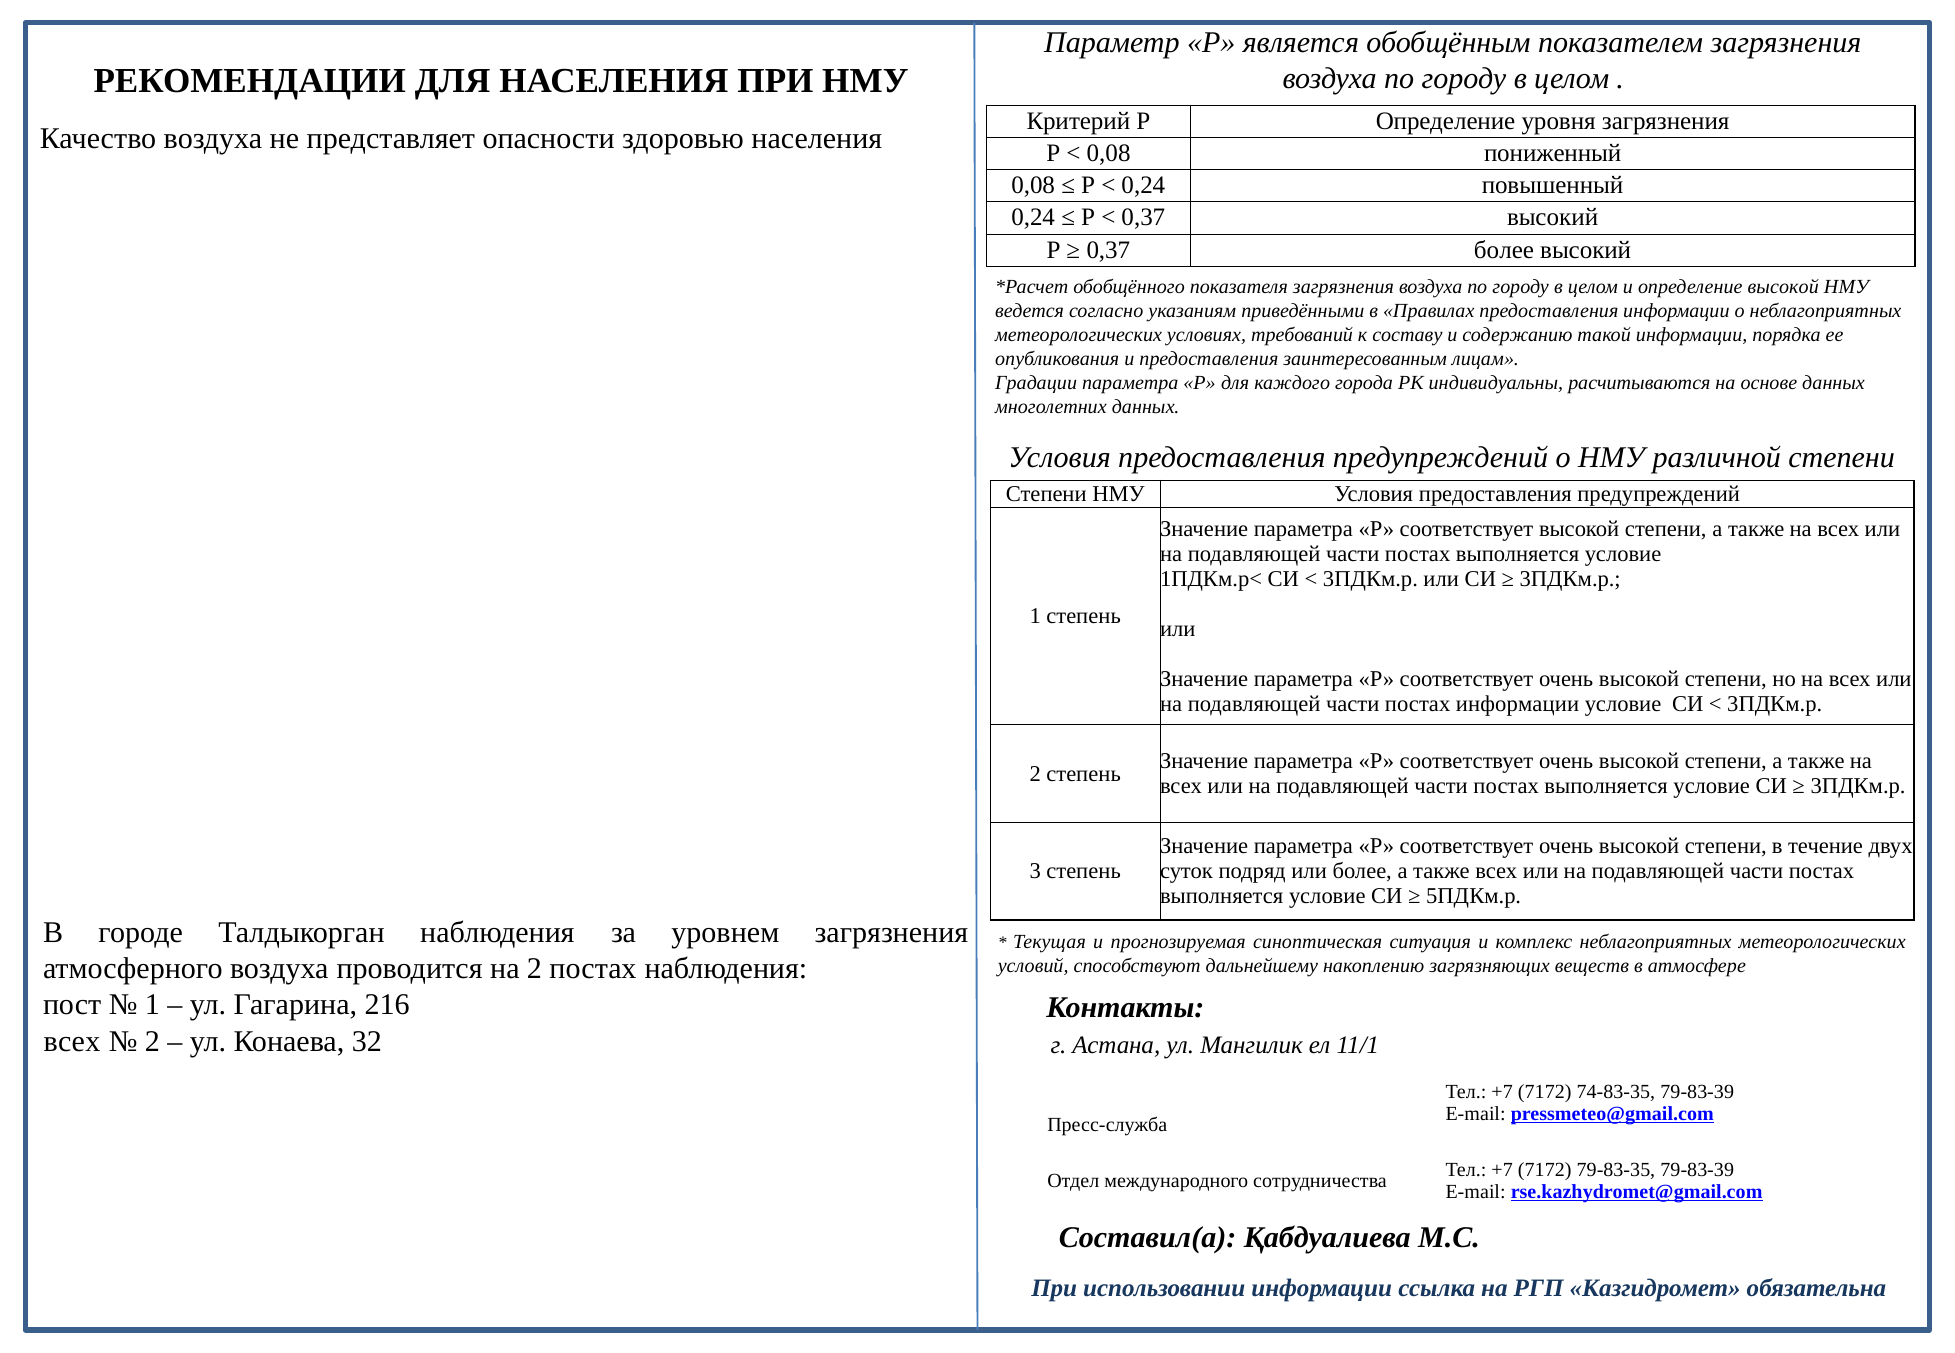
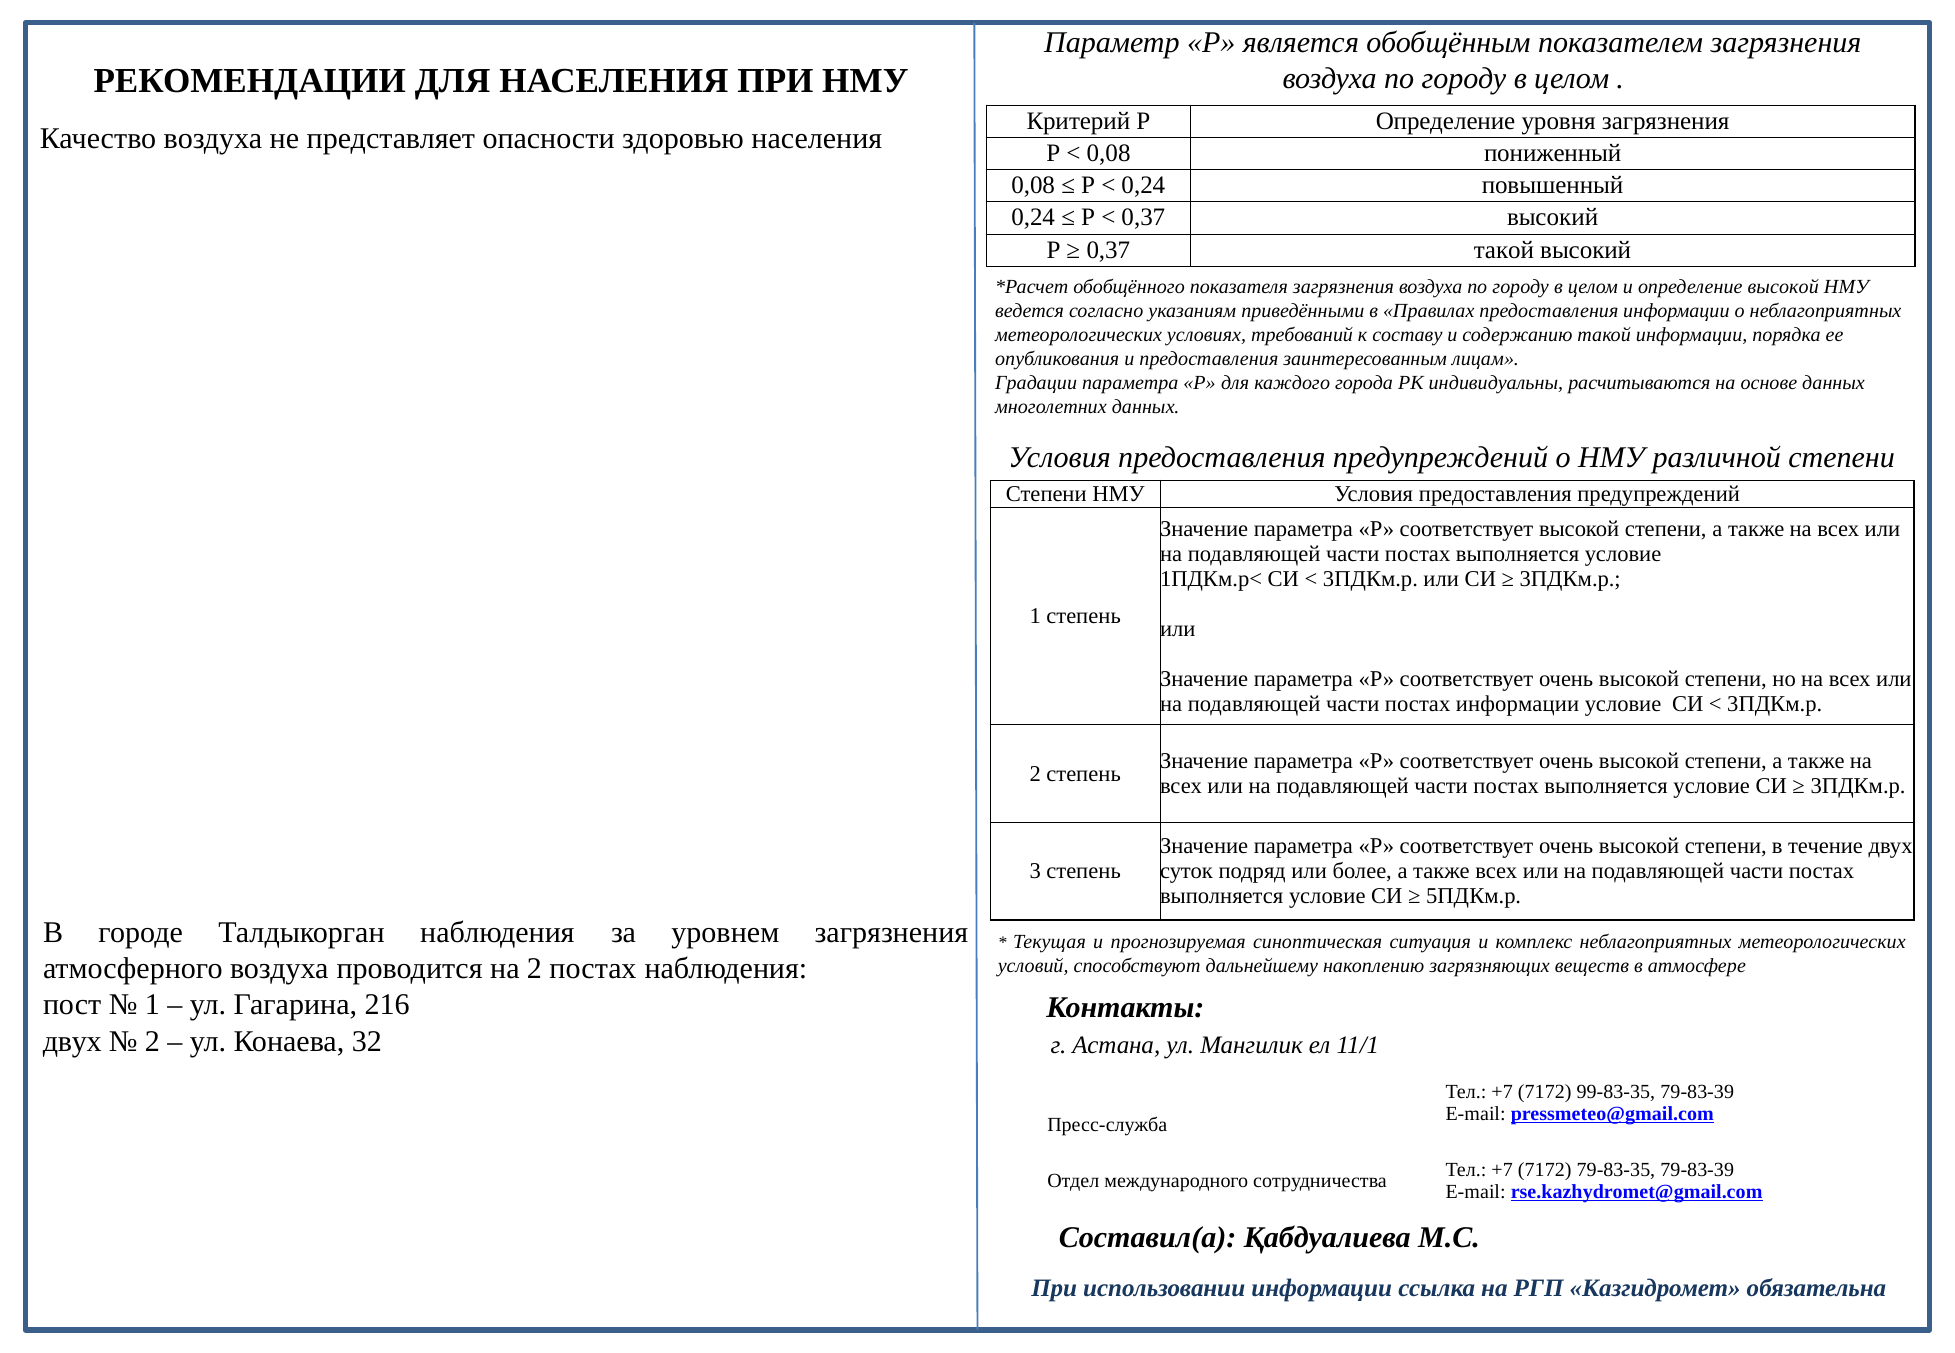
0,37 более: более -> такой
всех at (72, 1042): всех -> двух
74-83-35: 74-83-35 -> 99-83-35
